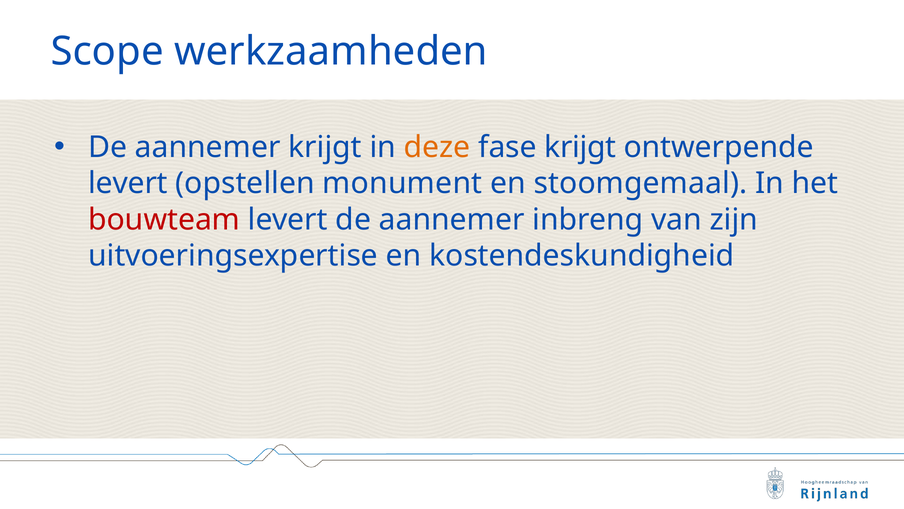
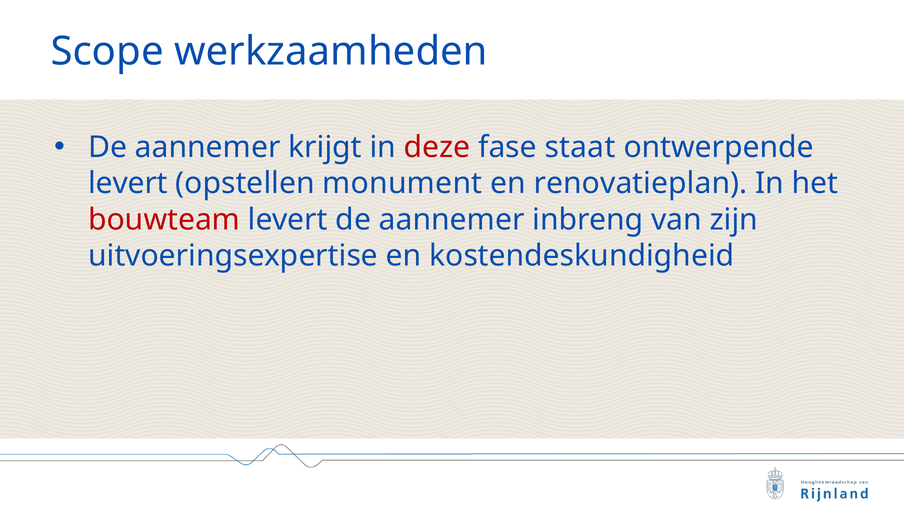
deze colour: orange -> red
fase krijgt: krijgt -> staat
stoomgemaal: stoomgemaal -> renovatieplan
